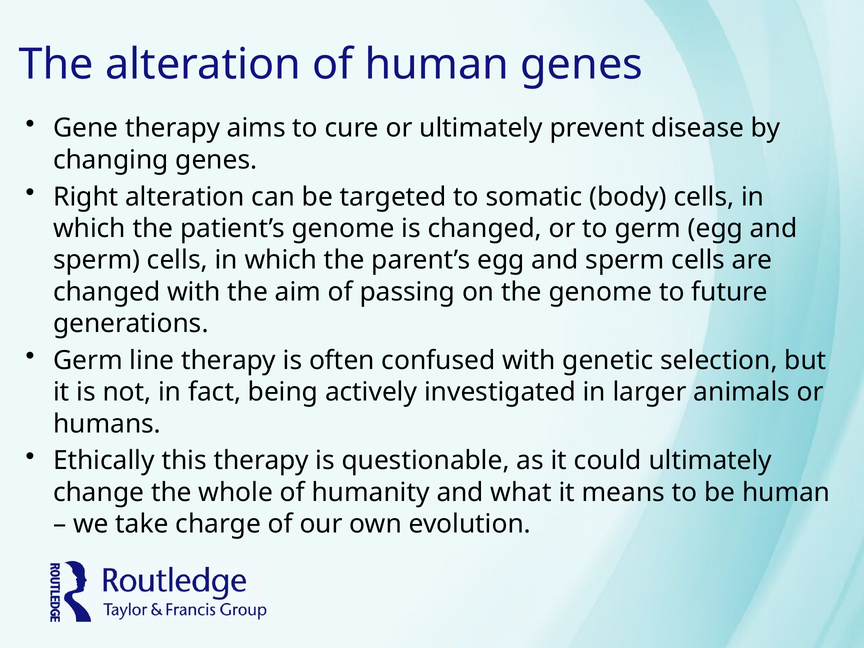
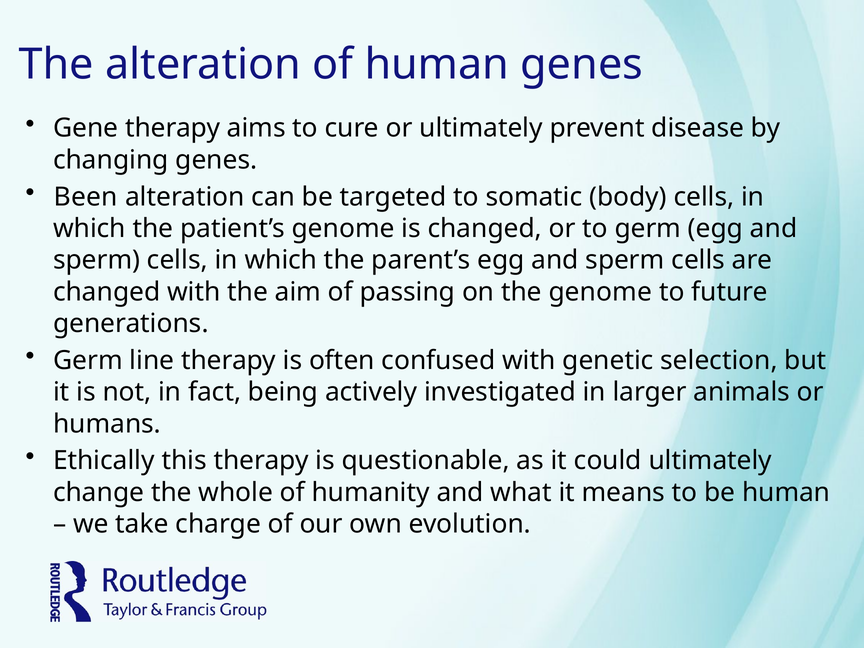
Right: Right -> Been
